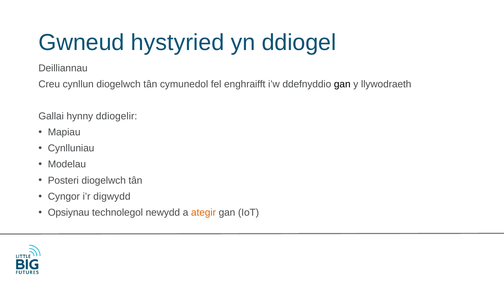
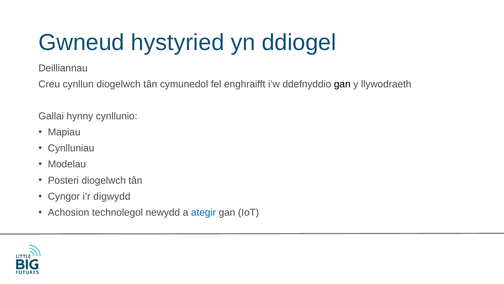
ddiogelir: ddiogelir -> cynllunio
Opsiynau: Opsiynau -> Achosion
ategir colour: orange -> blue
